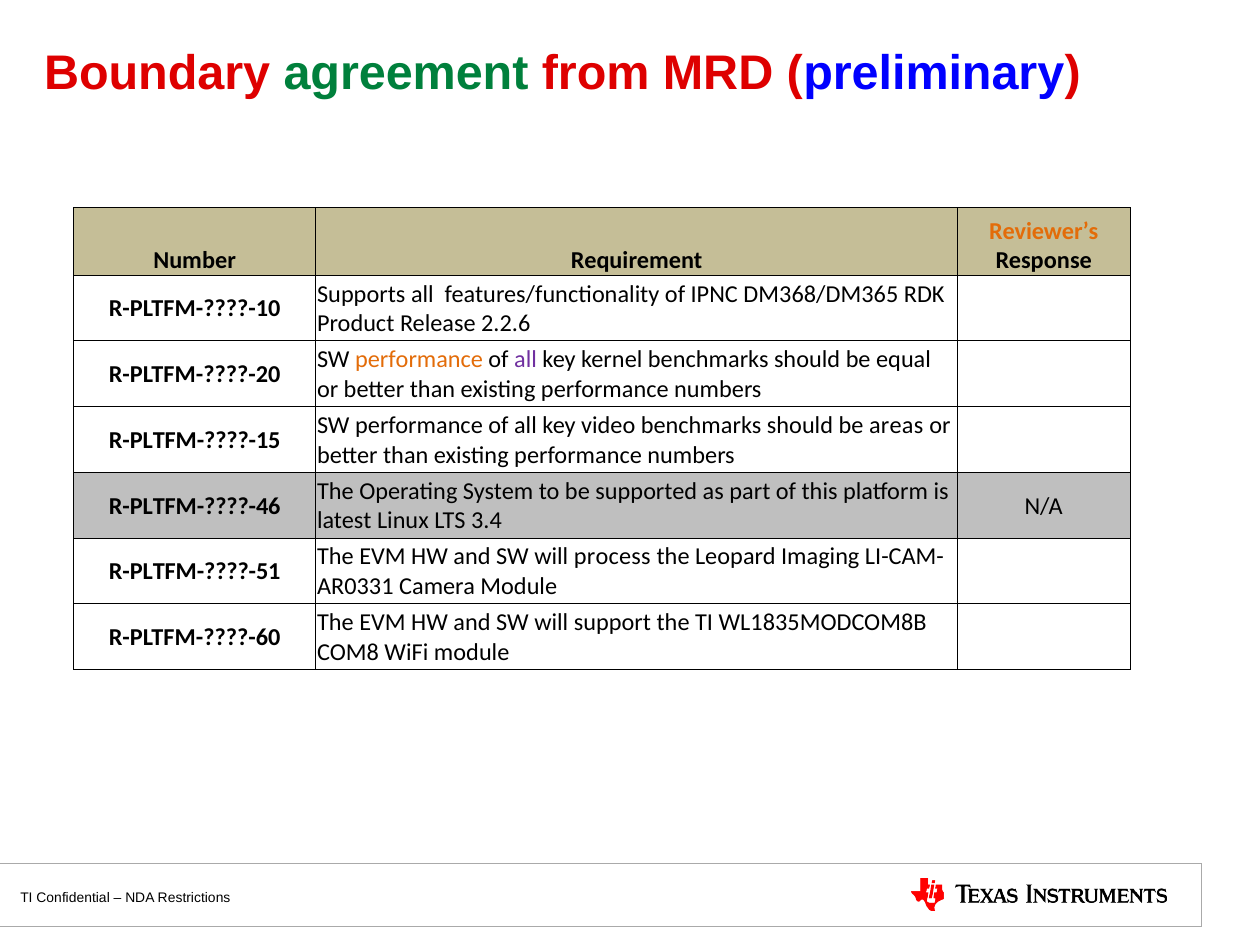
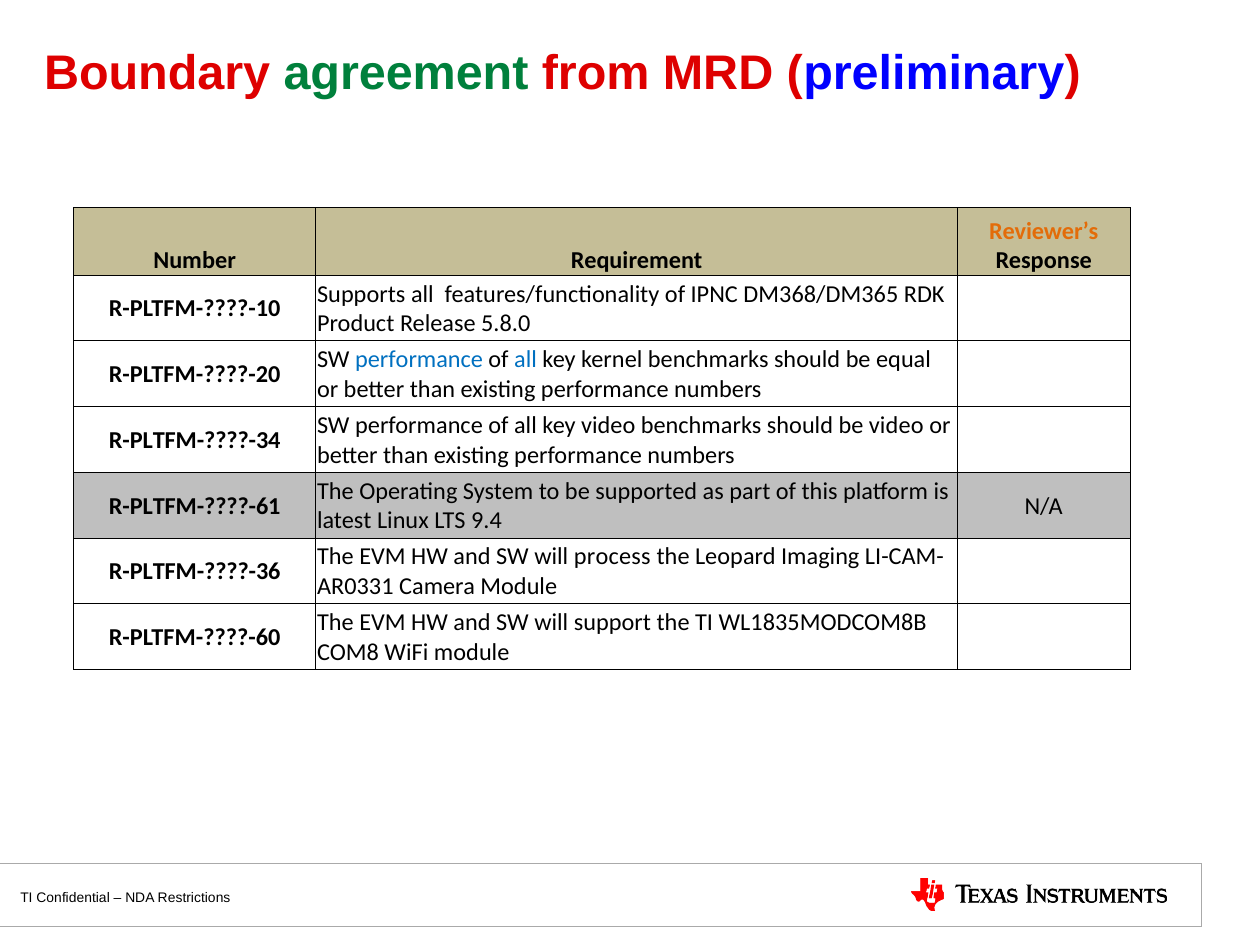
2.2.6: 2.2.6 -> 5.8.0
performance at (419, 360) colour: orange -> blue
all at (525, 360) colour: purple -> blue
be areas: areas -> video
R-PLTFM-????-15: R-PLTFM-????-15 -> R-PLTFM-????-34
R-PLTFM-????-46: R-PLTFM-????-46 -> R-PLTFM-????-61
3.4: 3.4 -> 9.4
R-PLTFM-????-51: R-PLTFM-????-51 -> R-PLTFM-????-36
